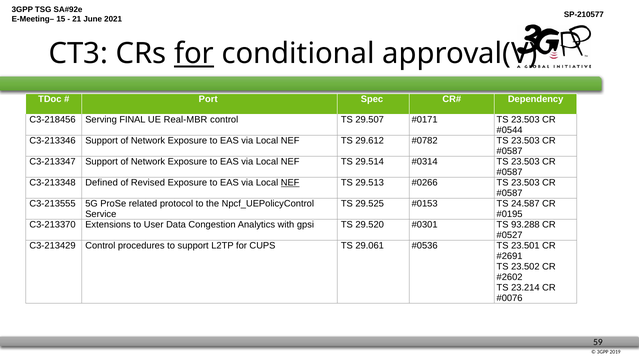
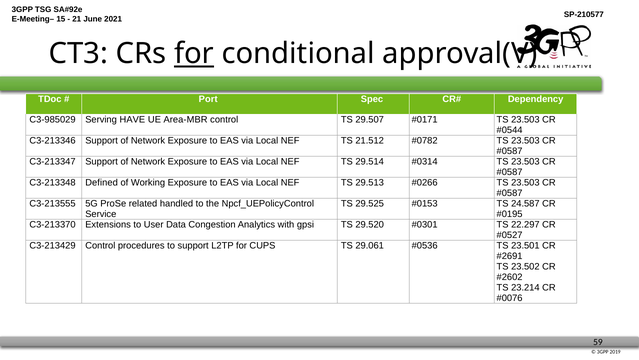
C3-218456: C3-218456 -> C3-985029
FINAL: FINAL -> HAVE
Real-MBR: Real-MBR -> Area-MBR
29.612: 29.612 -> 21.512
Revised: Revised -> Working
NEF at (290, 182) underline: present -> none
protocol: protocol -> handled
93.288: 93.288 -> 22.297
